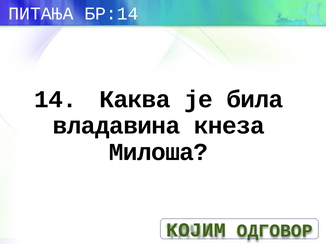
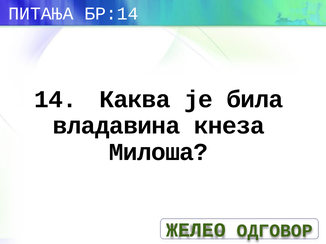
КОЈИМ: КОЈИМ -> ЖЕЛЕО
